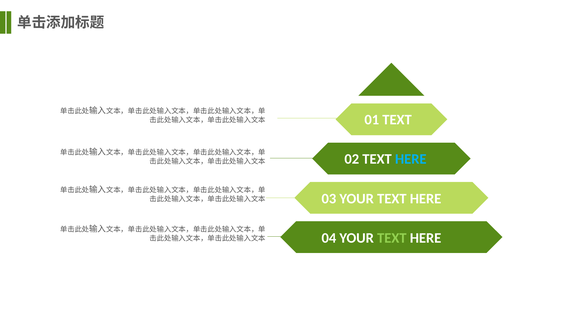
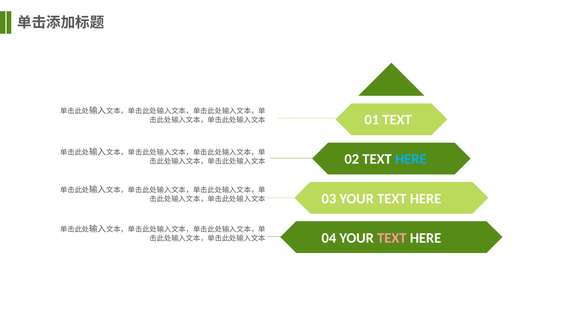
TEXT at (392, 238) colour: light green -> pink
